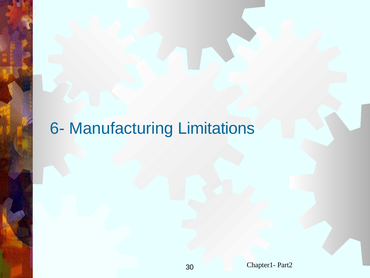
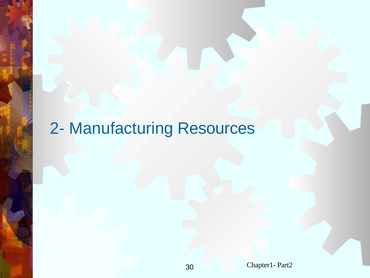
6-: 6- -> 2-
Limitations: Limitations -> Resources
